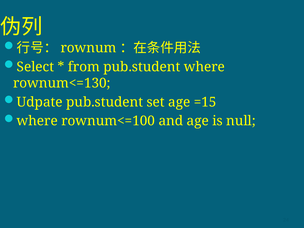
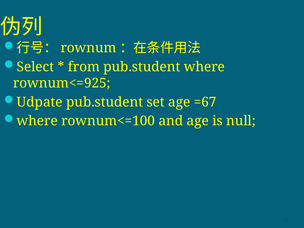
rownum<=130: rownum<=130 -> rownum<=925
=15: =15 -> =67
